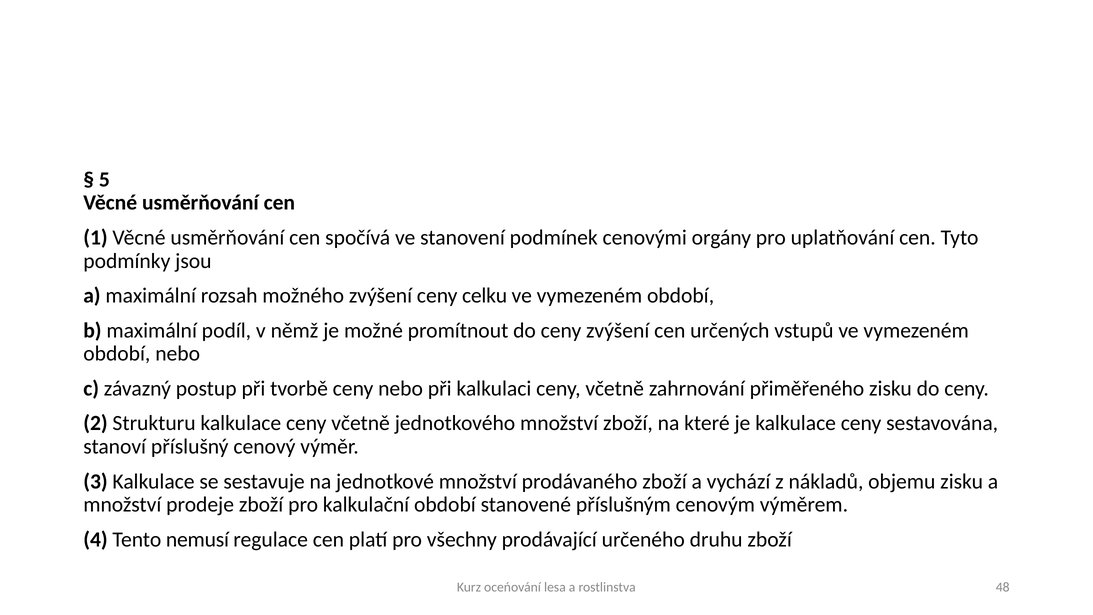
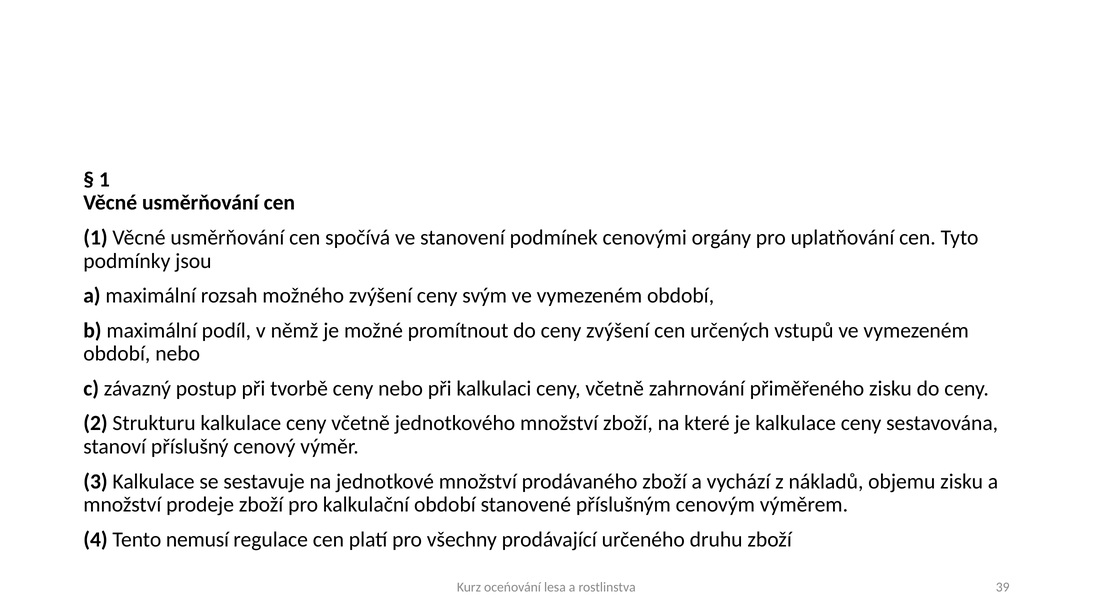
5 at (104, 179): 5 -> 1
celku: celku -> svým
48: 48 -> 39
